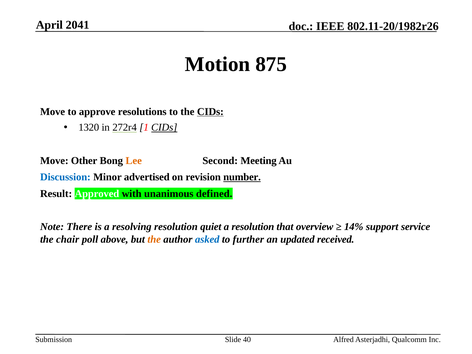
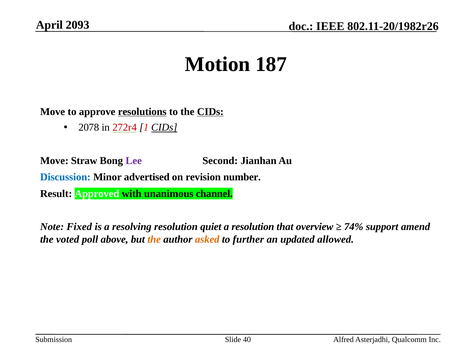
2041: 2041 -> 2093
875: 875 -> 187
resolutions underline: none -> present
1320: 1320 -> 2078
272r4 colour: black -> red
Other: Other -> Straw
Lee colour: orange -> purple
Meeting: Meeting -> Jianhan
number underline: present -> none
defined: defined -> channel
There: There -> Fixed
14%: 14% -> 74%
service: service -> amend
chair: chair -> voted
asked colour: blue -> orange
received: received -> allowed
